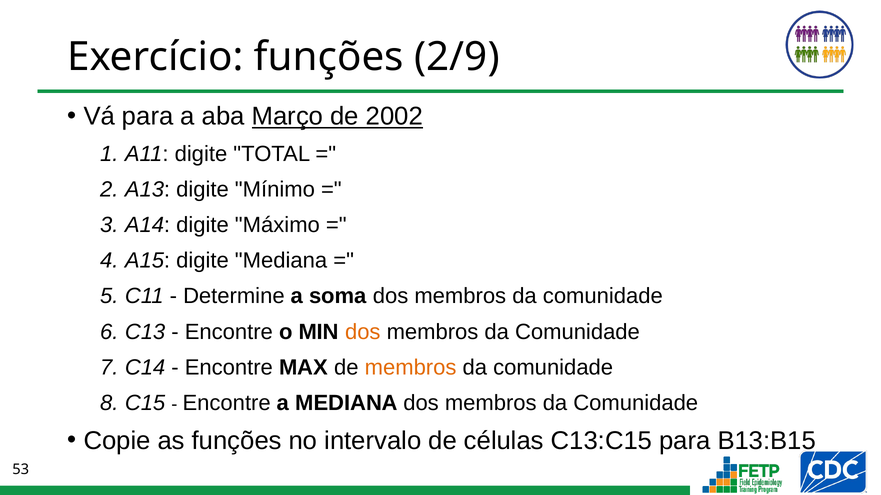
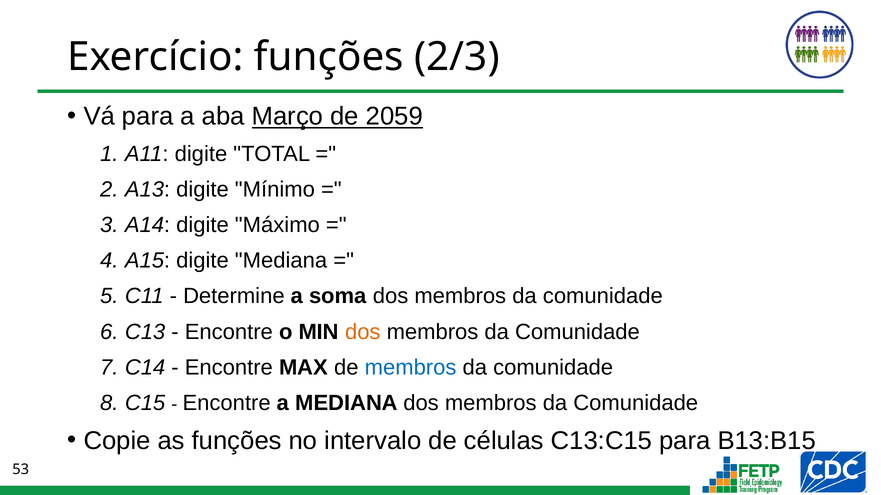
2/9: 2/9 -> 2/3
2002: 2002 -> 2059
membros at (411, 368) colour: orange -> blue
